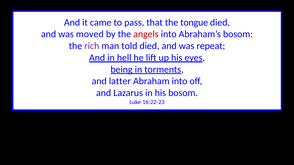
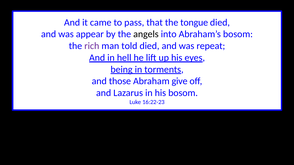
moved: moved -> appear
angels colour: red -> black
latter: latter -> those
Abraham into: into -> give
